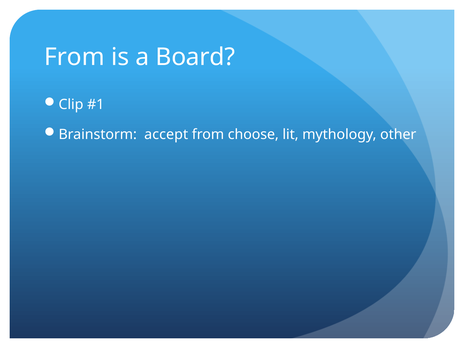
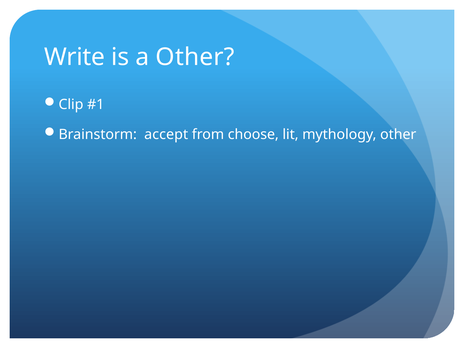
From at (74, 57): From -> Write
a Board: Board -> Other
